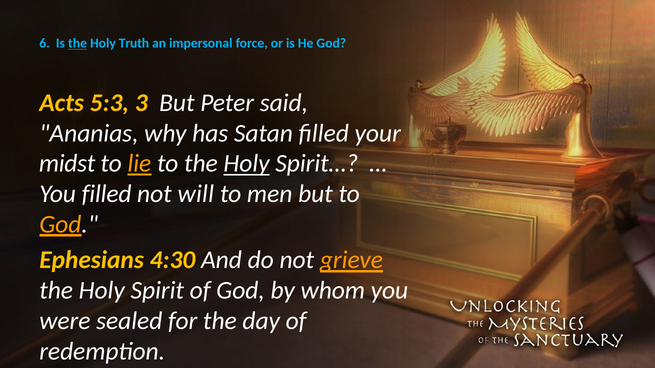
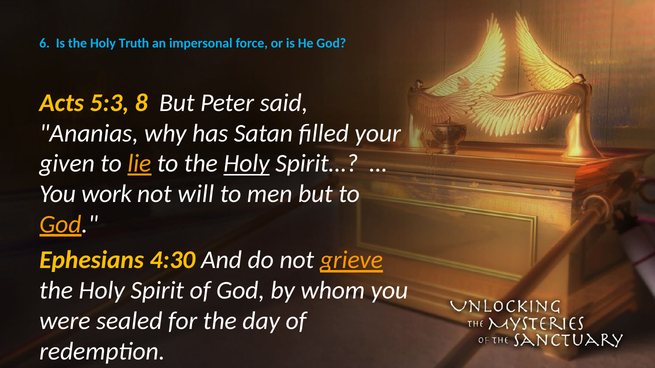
the at (78, 44) underline: present -> none
3: 3 -> 8
midst: midst -> given
You filled: filled -> work
